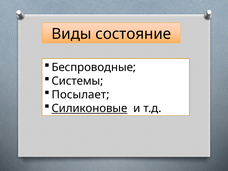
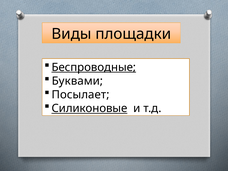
состояние: состояние -> площадки
Беспроводные underline: none -> present
Системы: Системы -> Буквами
